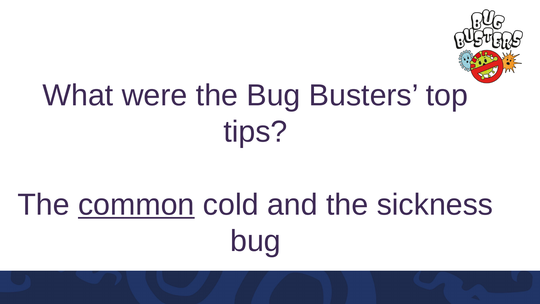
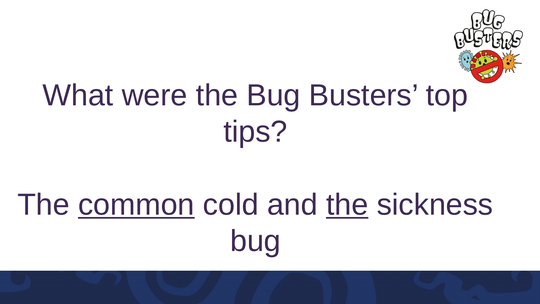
the at (347, 205) underline: none -> present
